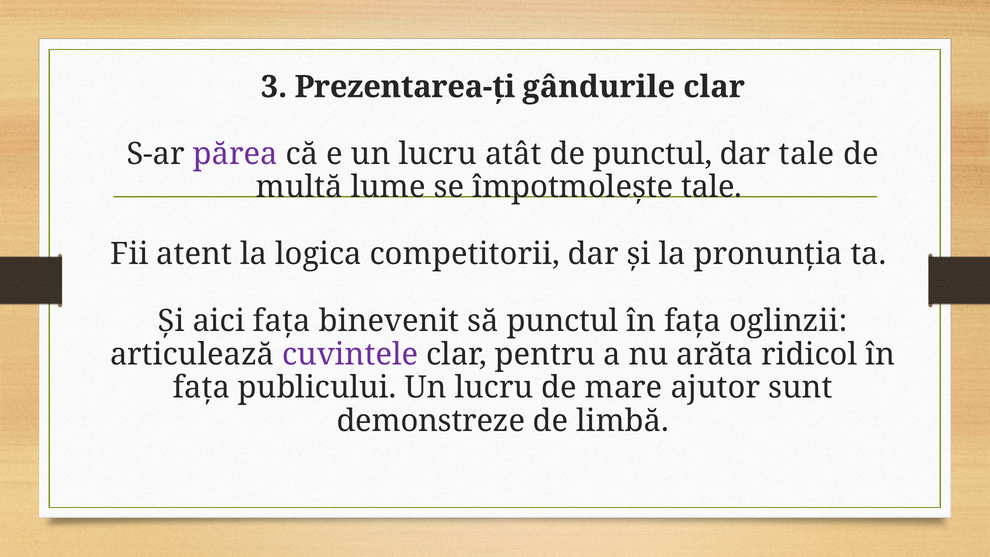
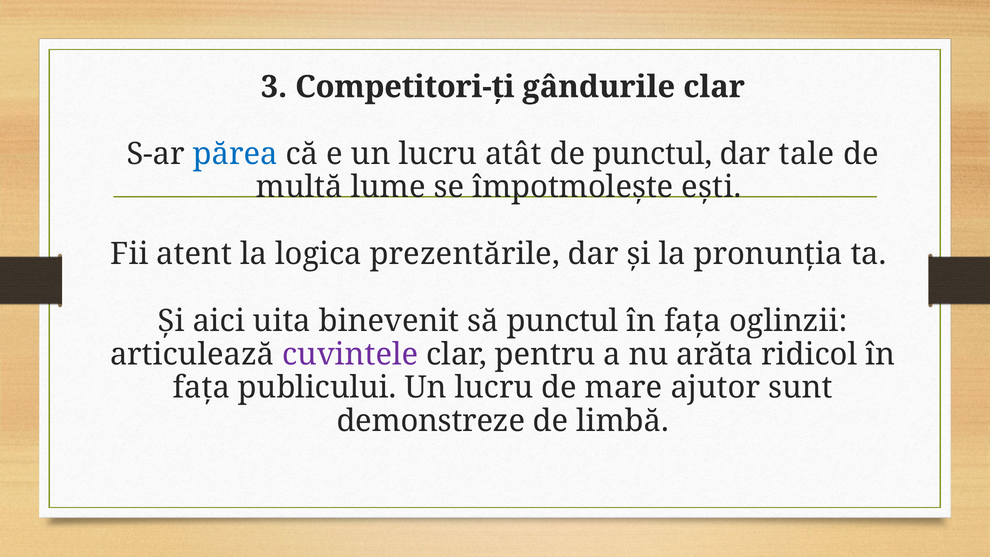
Prezentarea-ți: Prezentarea-ți -> Competitori-ți
părea colour: purple -> blue
împotmolește tale: tale -> ești
competitorii: competitorii -> prezentările
aici fața: fața -> uita
